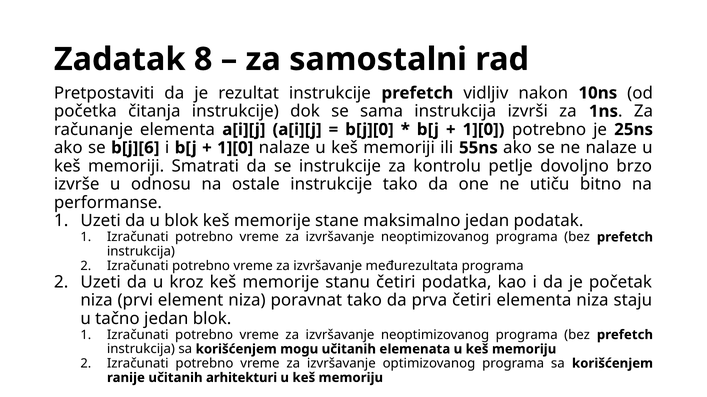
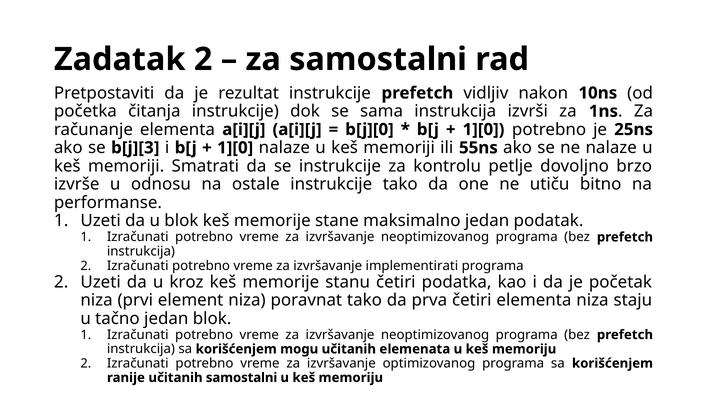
Zadatak 8: 8 -> 2
b[j][6: b[j][6 -> b[j][3
međurezultata: međurezultata -> implementirati
učitanih arhitekturi: arhitekturi -> samostalni
